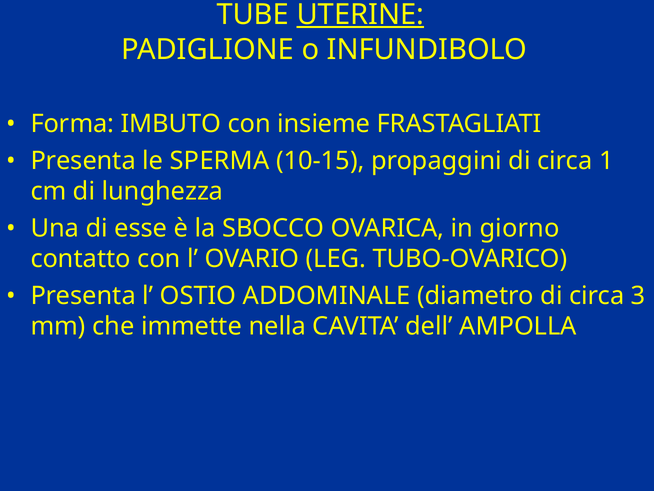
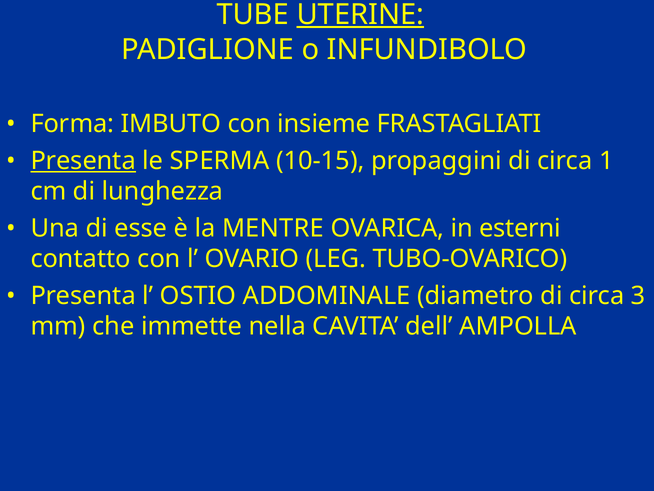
Presenta at (83, 161) underline: none -> present
SBOCCO: SBOCCO -> MENTRE
giorno: giorno -> esterni
